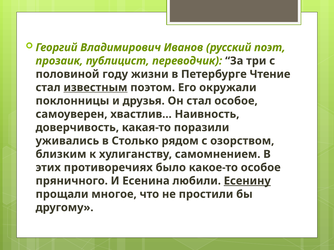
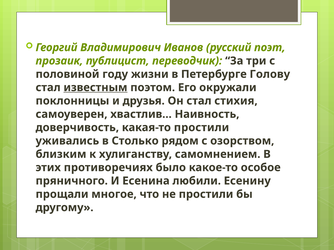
Чтение: Чтение -> Голову
стал особое: особое -> стихия
какая-то поразили: поразили -> простили
Есенину underline: present -> none
